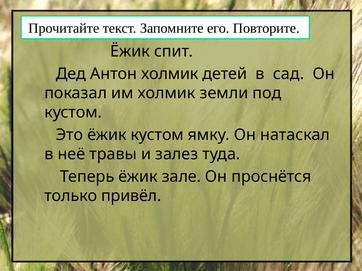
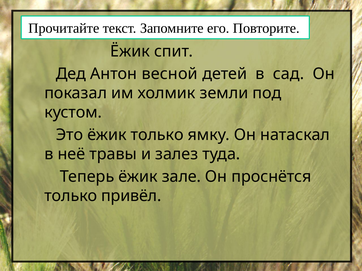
Антон холмик: холмик -> весной
ёжик кустом: кустом -> только
